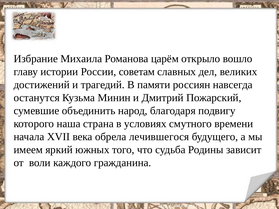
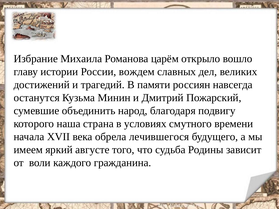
советам: советам -> вождем
южных: южных -> августе
